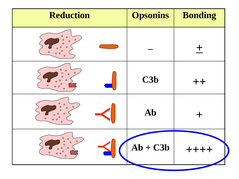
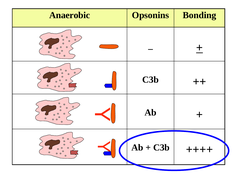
Reduction: Reduction -> Anaerobic
